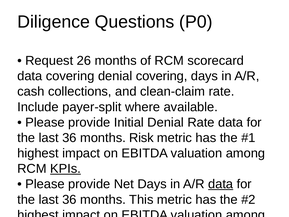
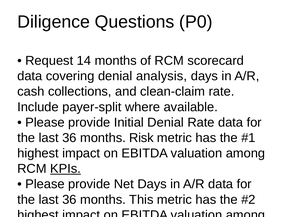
26: 26 -> 14
denial covering: covering -> analysis
data at (221, 184) underline: present -> none
